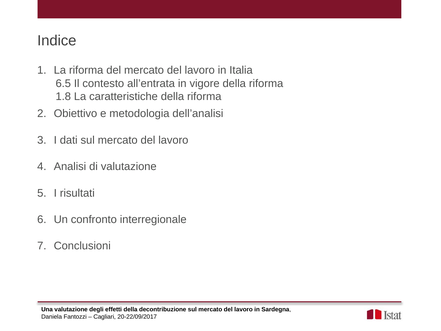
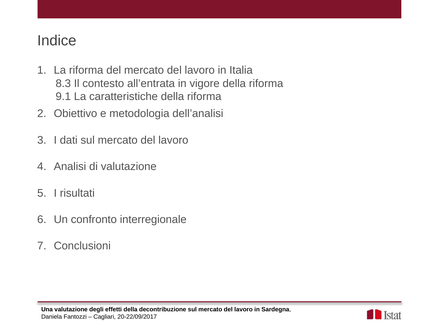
6.5: 6.5 -> 8.3
1.8: 1.8 -> 9.1
